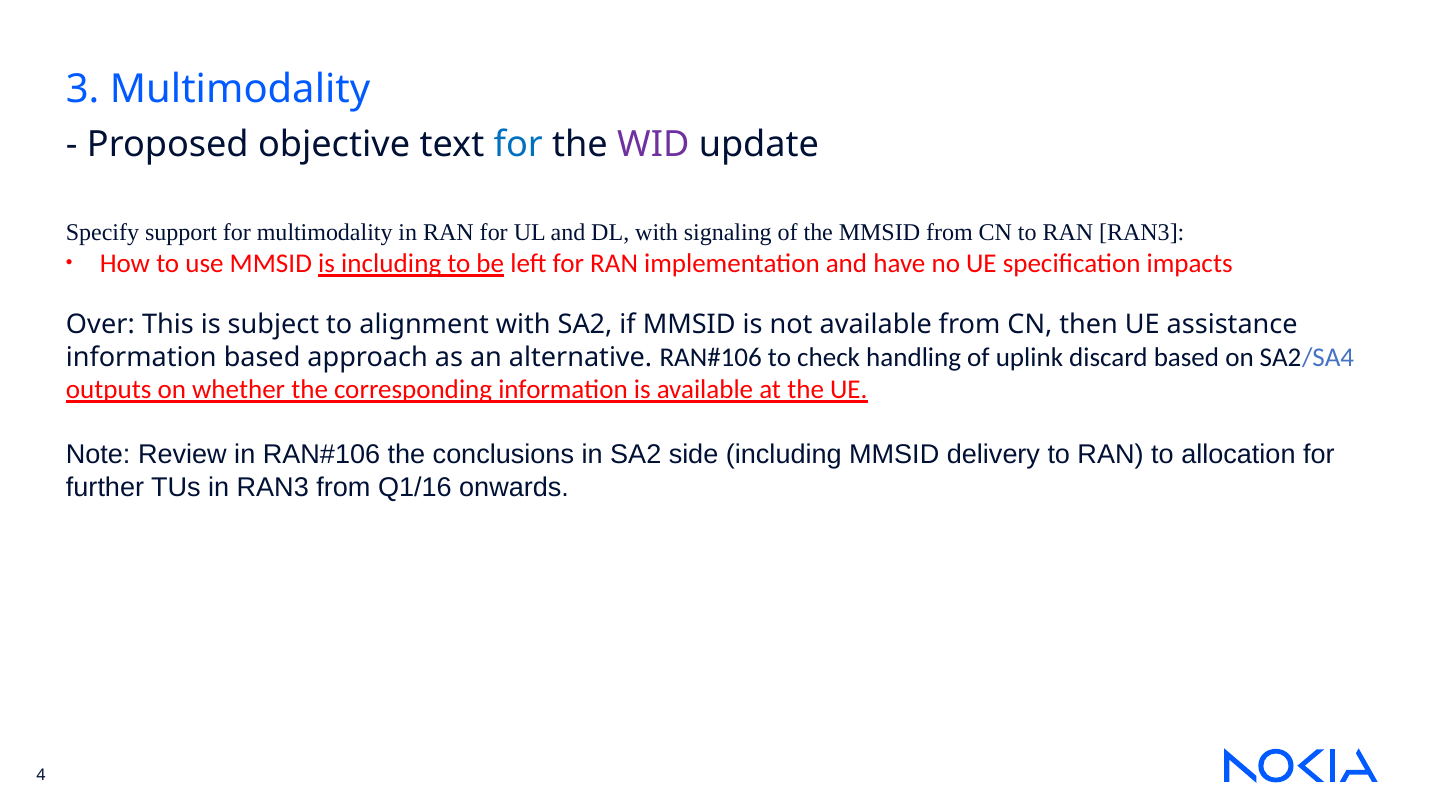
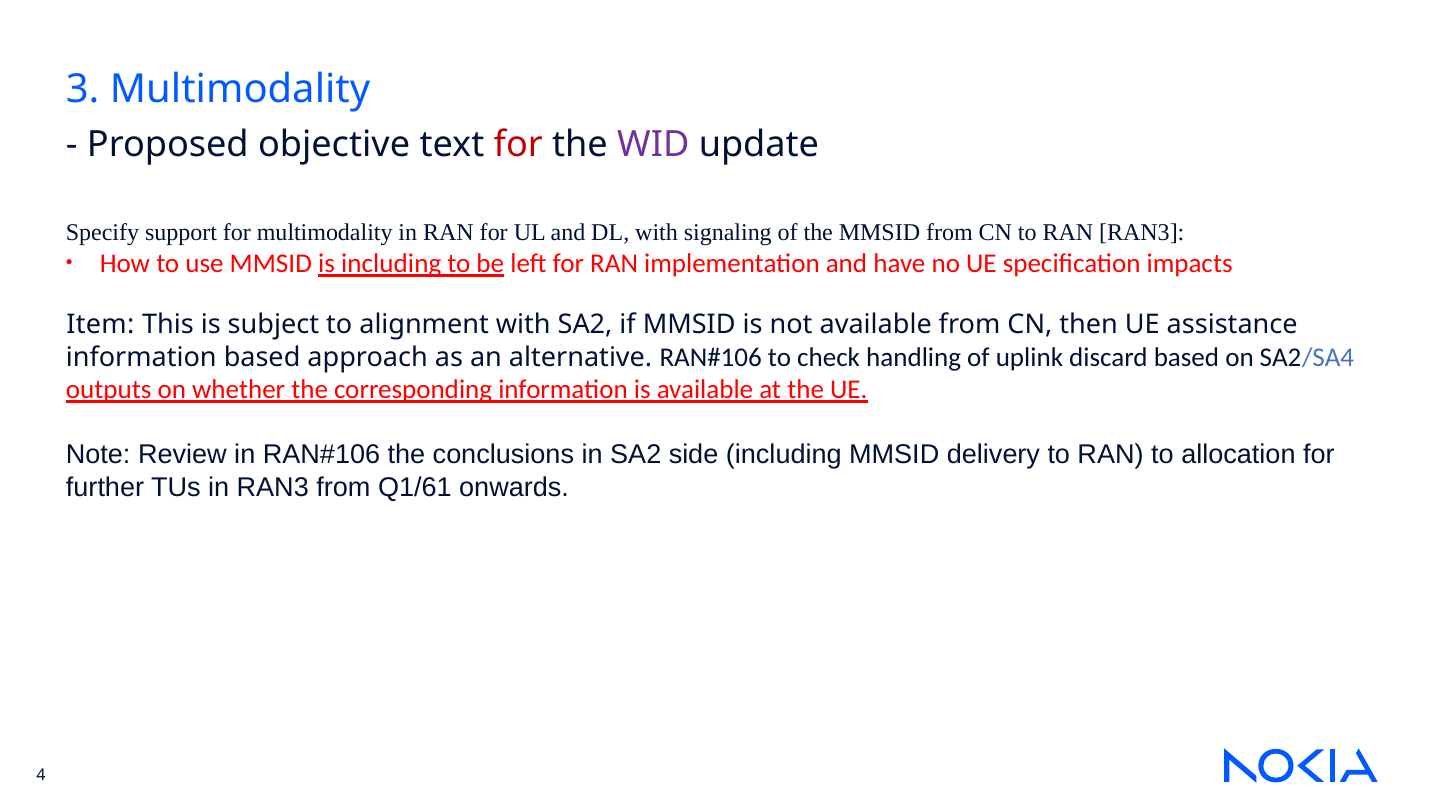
for at (518, 145) colour: blue -> red
Over: Over -> Item
Q1/16: Q1/16 -> Q1/61
